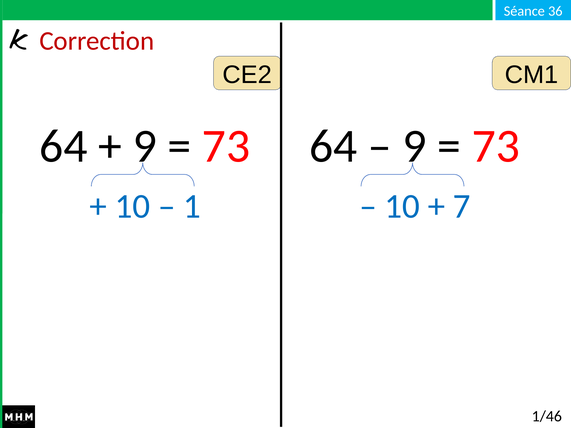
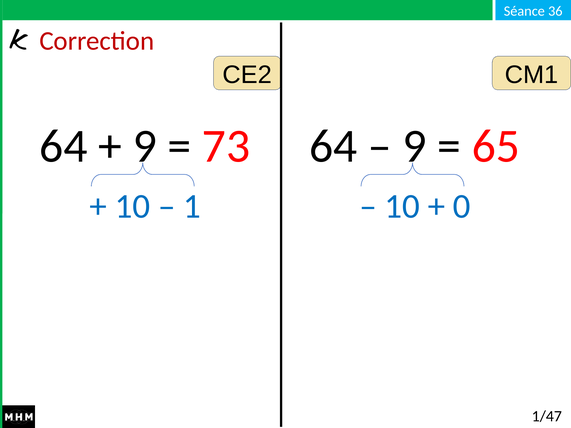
73 at (496, 146): 73 -> 65
7: 7 -> 0
1/46: 1/46 -> 1/47
